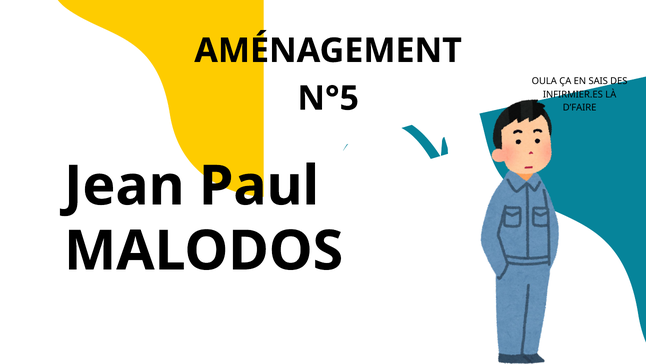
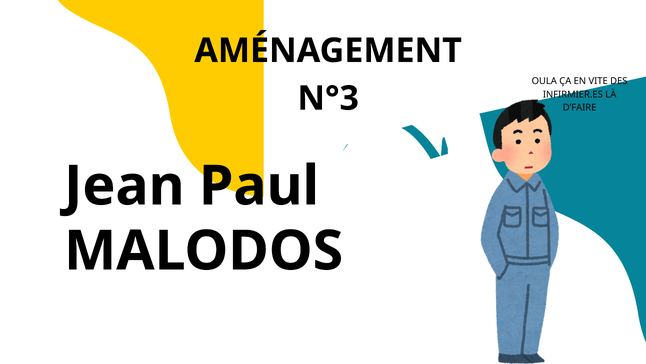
SAIS: SAIS -> VITE
N°5: N°5 -> N°3
